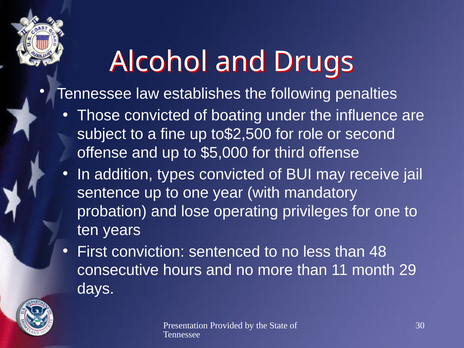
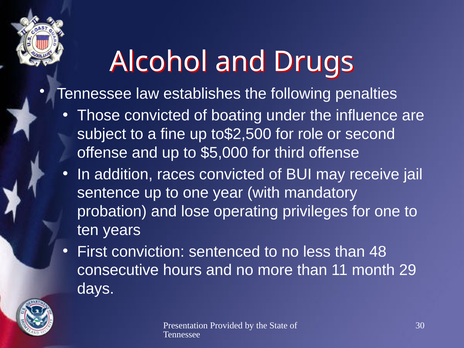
types: types -> races
